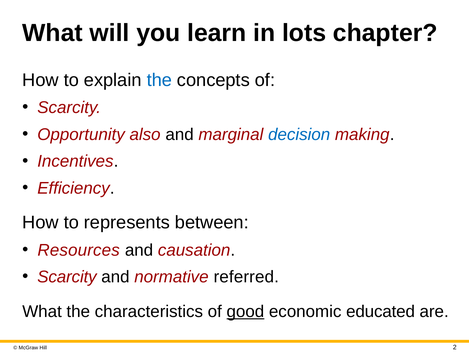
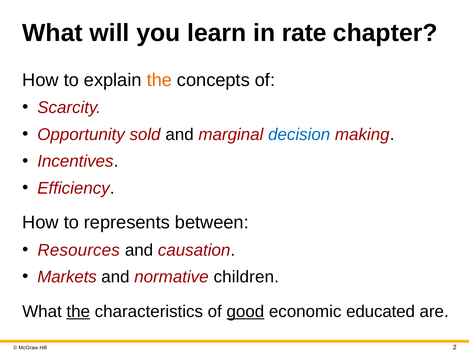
lots: lots -> rate
the at (159, 80) colour: blue -> orange
also: also -> sold
Scarcity at (67, 277): Scarcity -> Markets
referred: referred -> children
the at (78, 311) underline: none -> present
